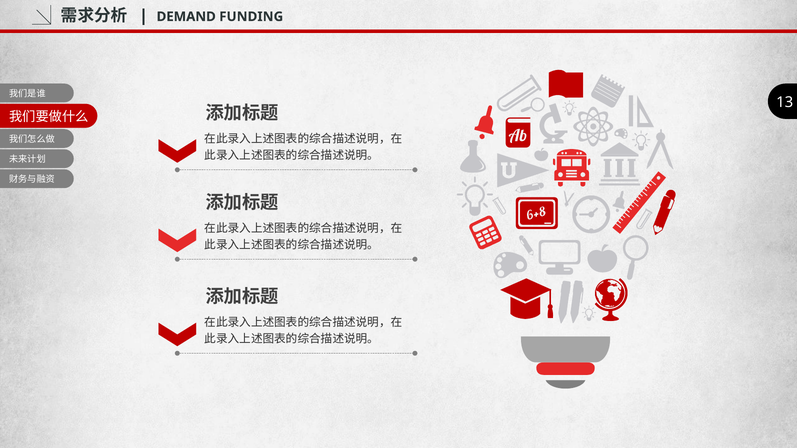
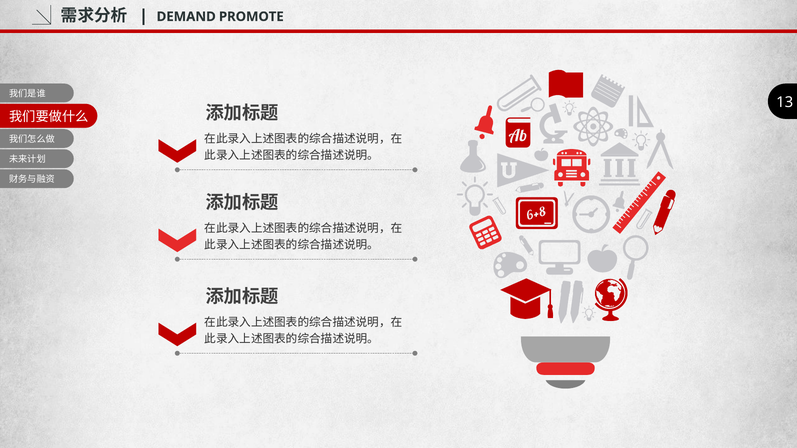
FUNDING: FUNDING -> PROMOTE
